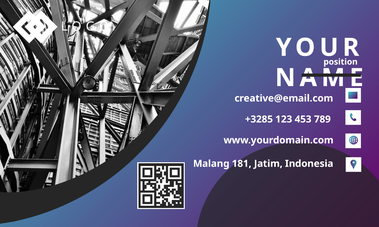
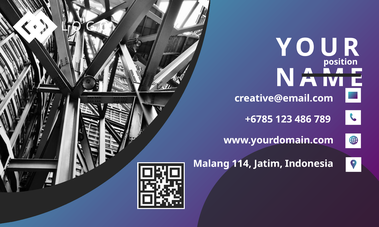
+3285: +3285 -> +6785
453: 453 -> 486
181: 181 -> 114
